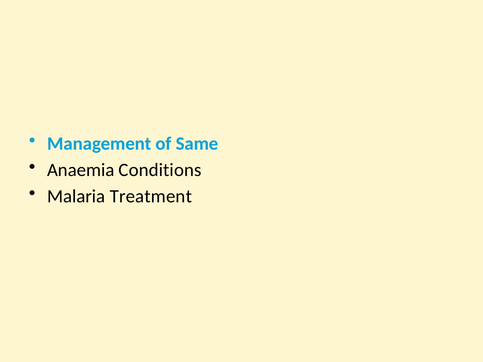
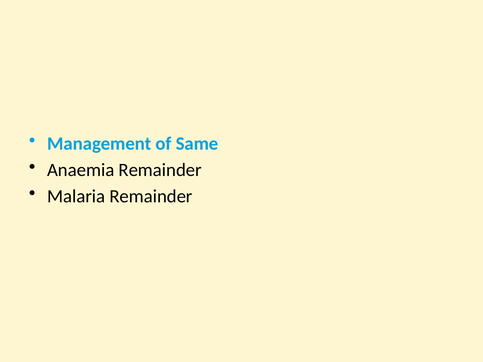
Anaemia Conditions: Conditions -> Remainder
Malaria Treatment: Treatment -> Remainder
